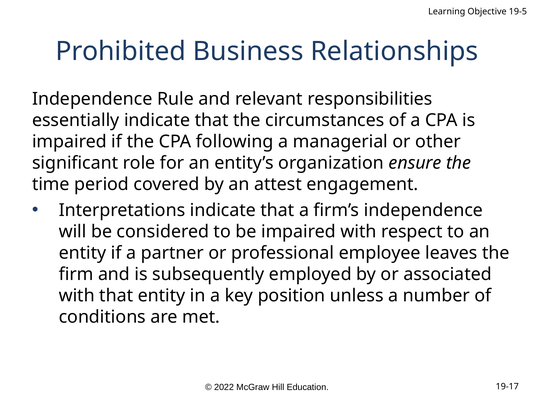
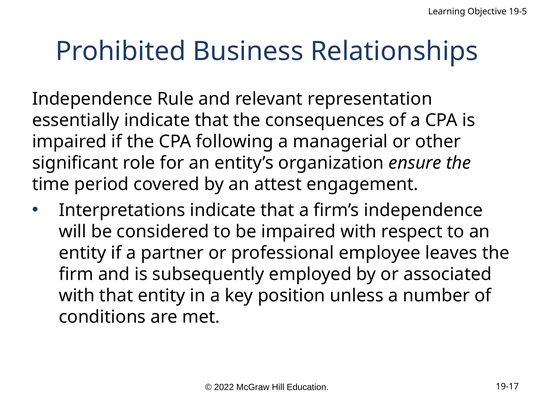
responsibilities: responsibilities -> representation
circumstances: circumstances -> consequences
